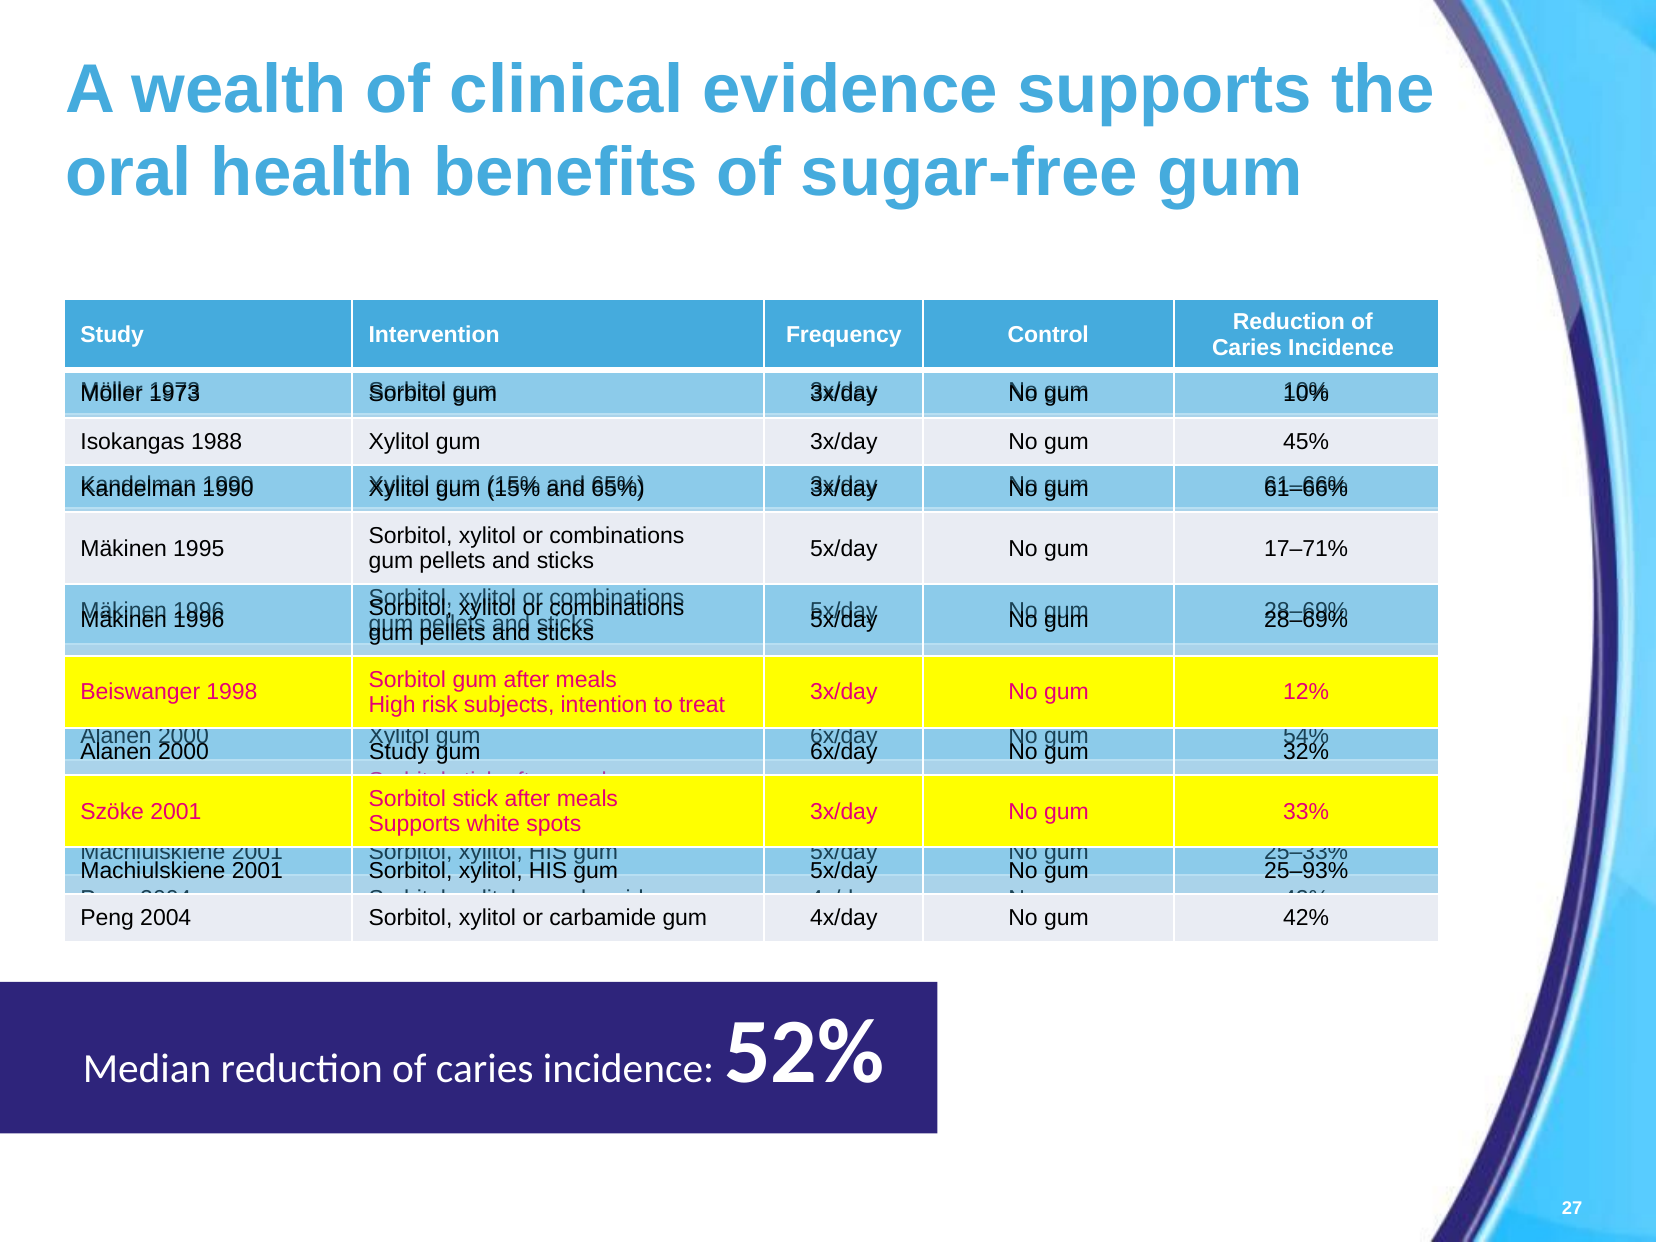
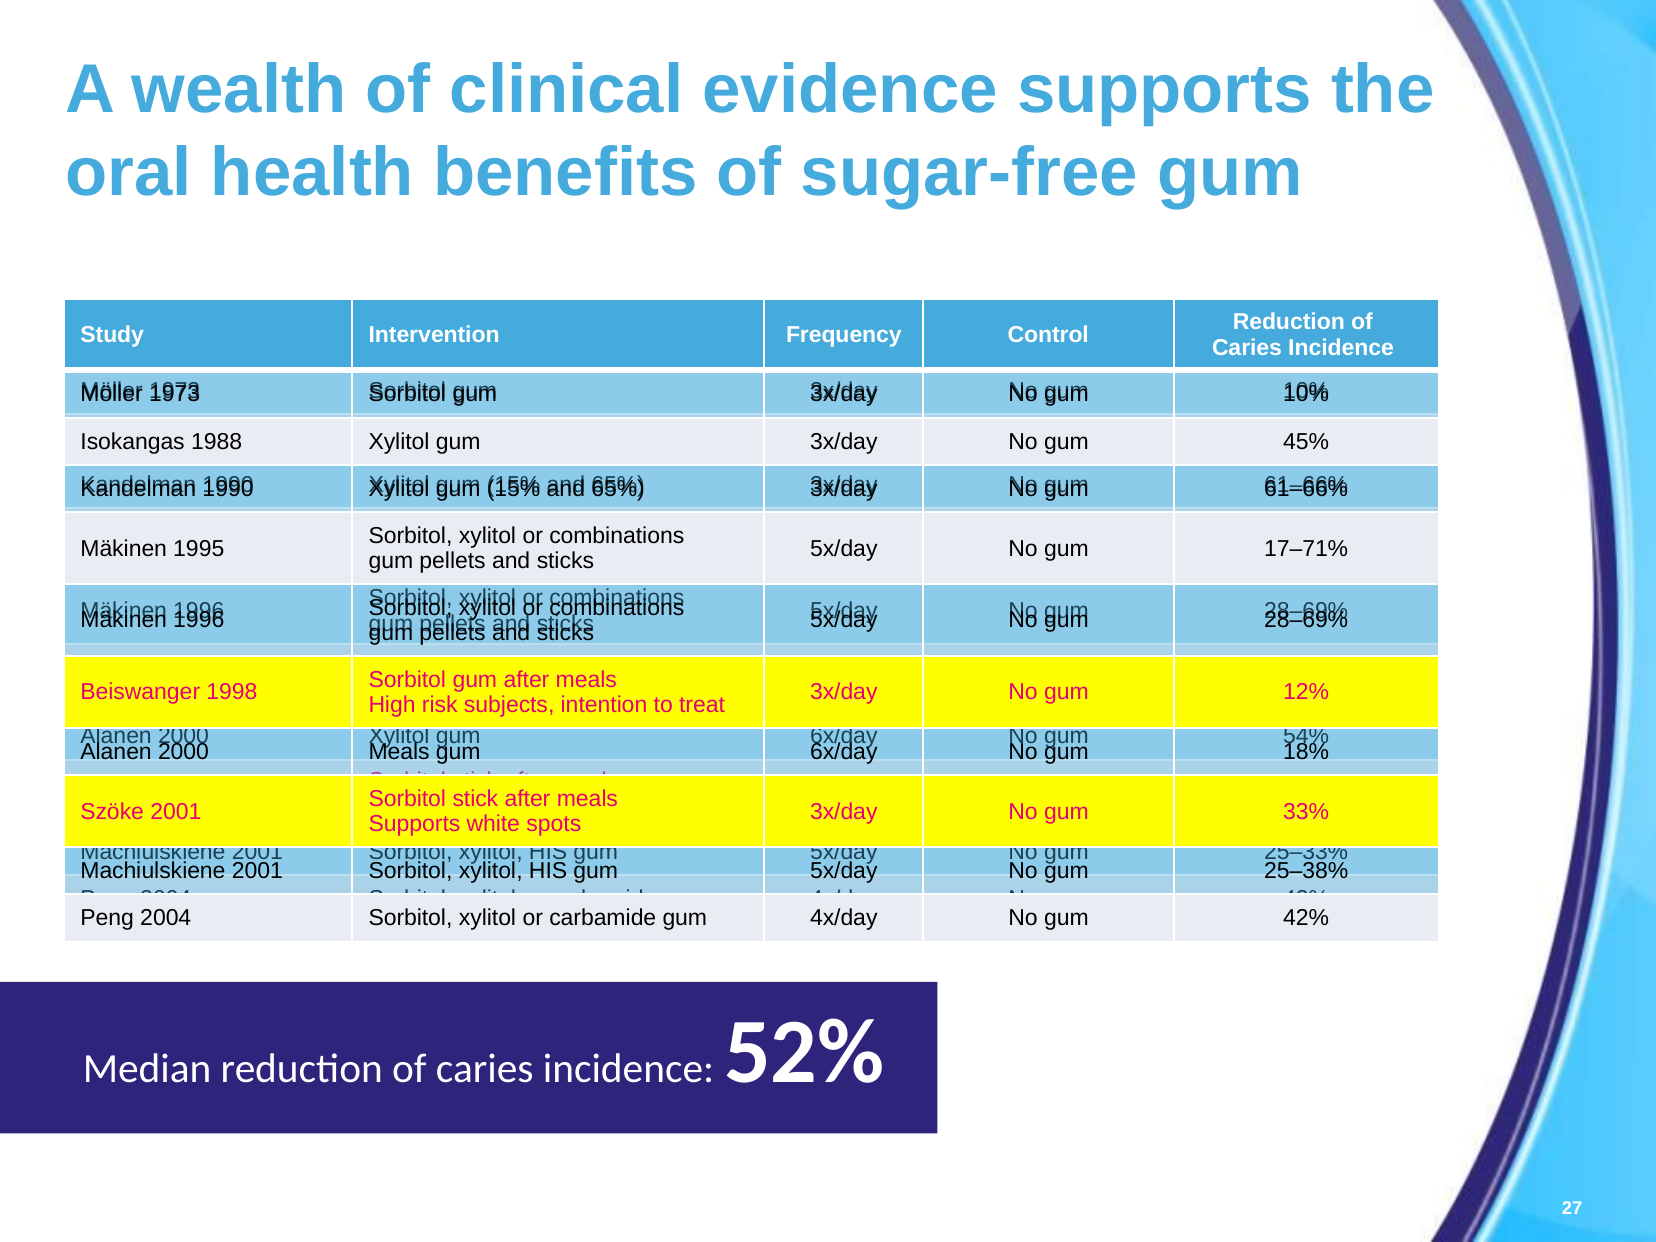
2000 Study: Study -> Meals
32%: 32% -> 18%
25–93%: 25–93% -> 25–38%
